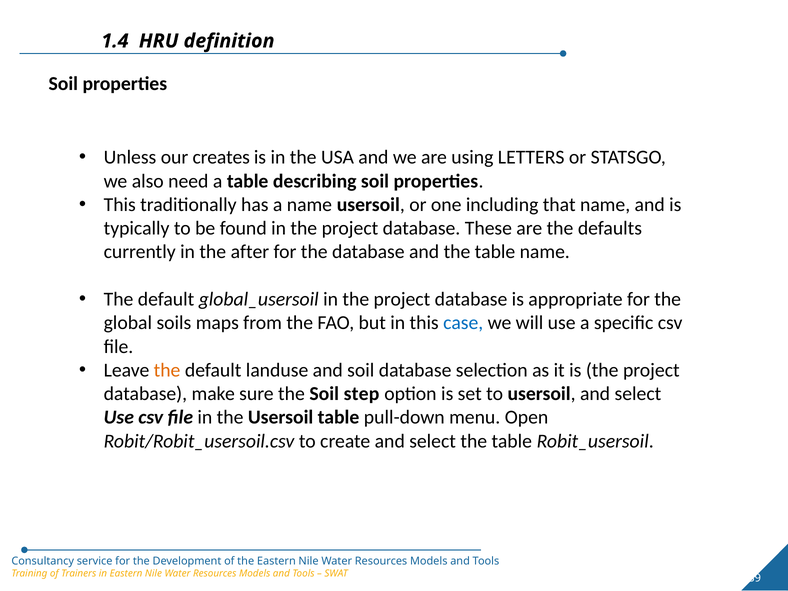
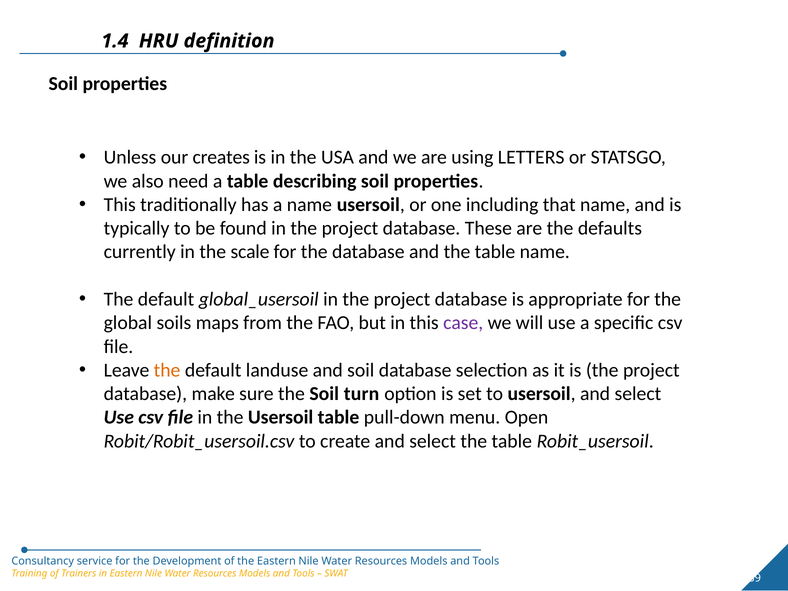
after: after -> scale
case colour: blue -> purple
step: step -> turn
